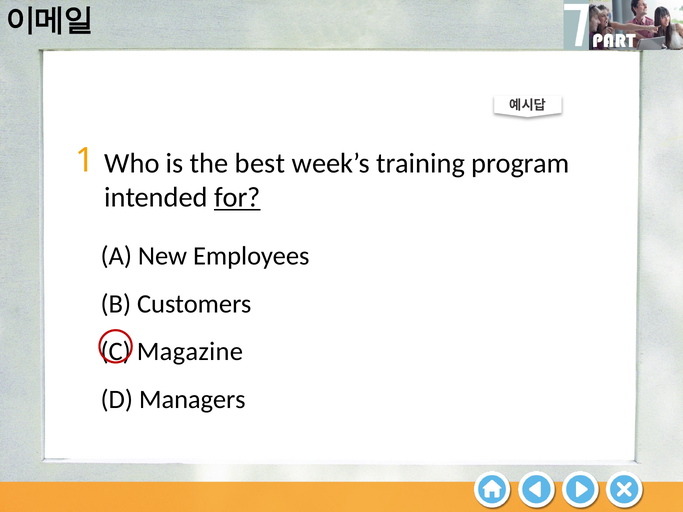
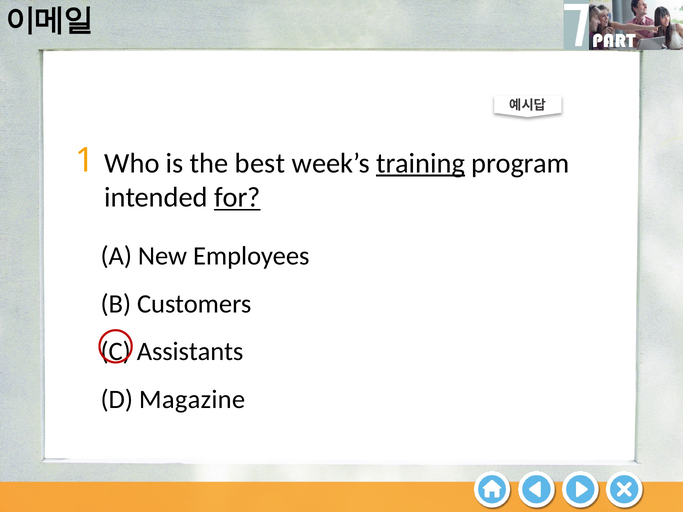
training underline: none -> present
Magazine: Magazine -> Assistants
Managers: Managers -> Magazine
